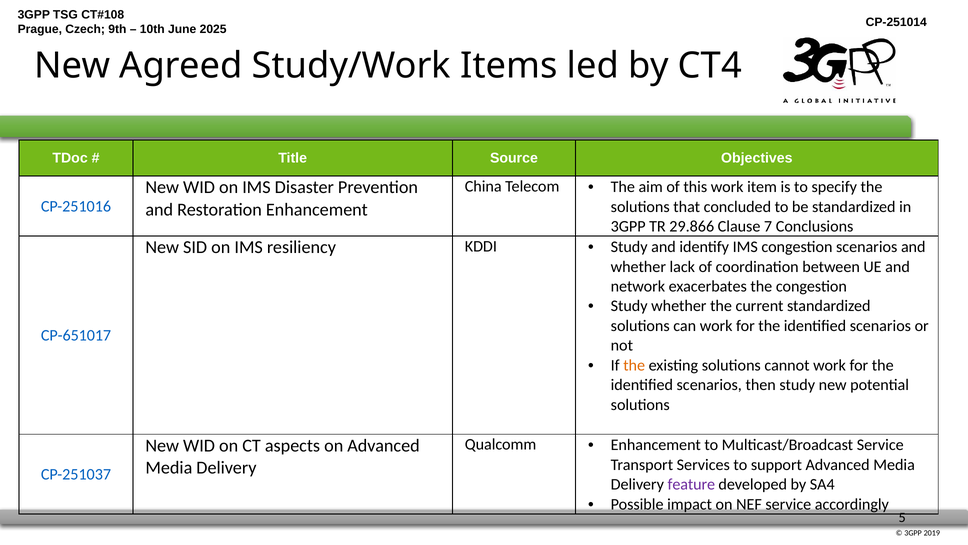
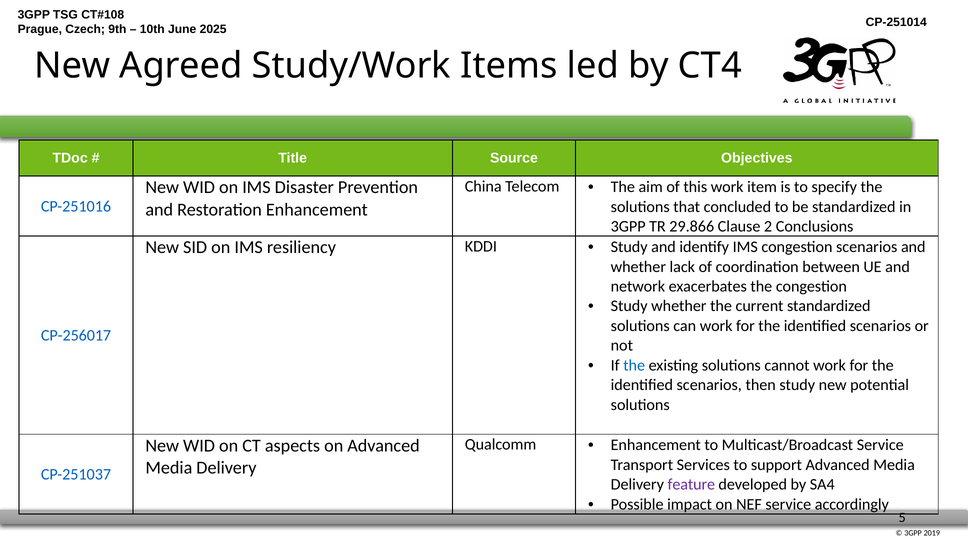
7: 7 -> 2
CP-651017: CP-651017 -> CP-256017
the at (634, 365) colour: orange -> blue
